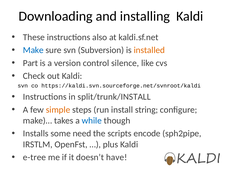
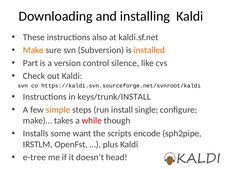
Make colour: blue -> orange
split/trunk/INSTALL: split/trunk/INSTALL -> keys/trunk/INSTALL
string: string -> single
while colour: blue -> red
need: need -> want
have: have -> head
